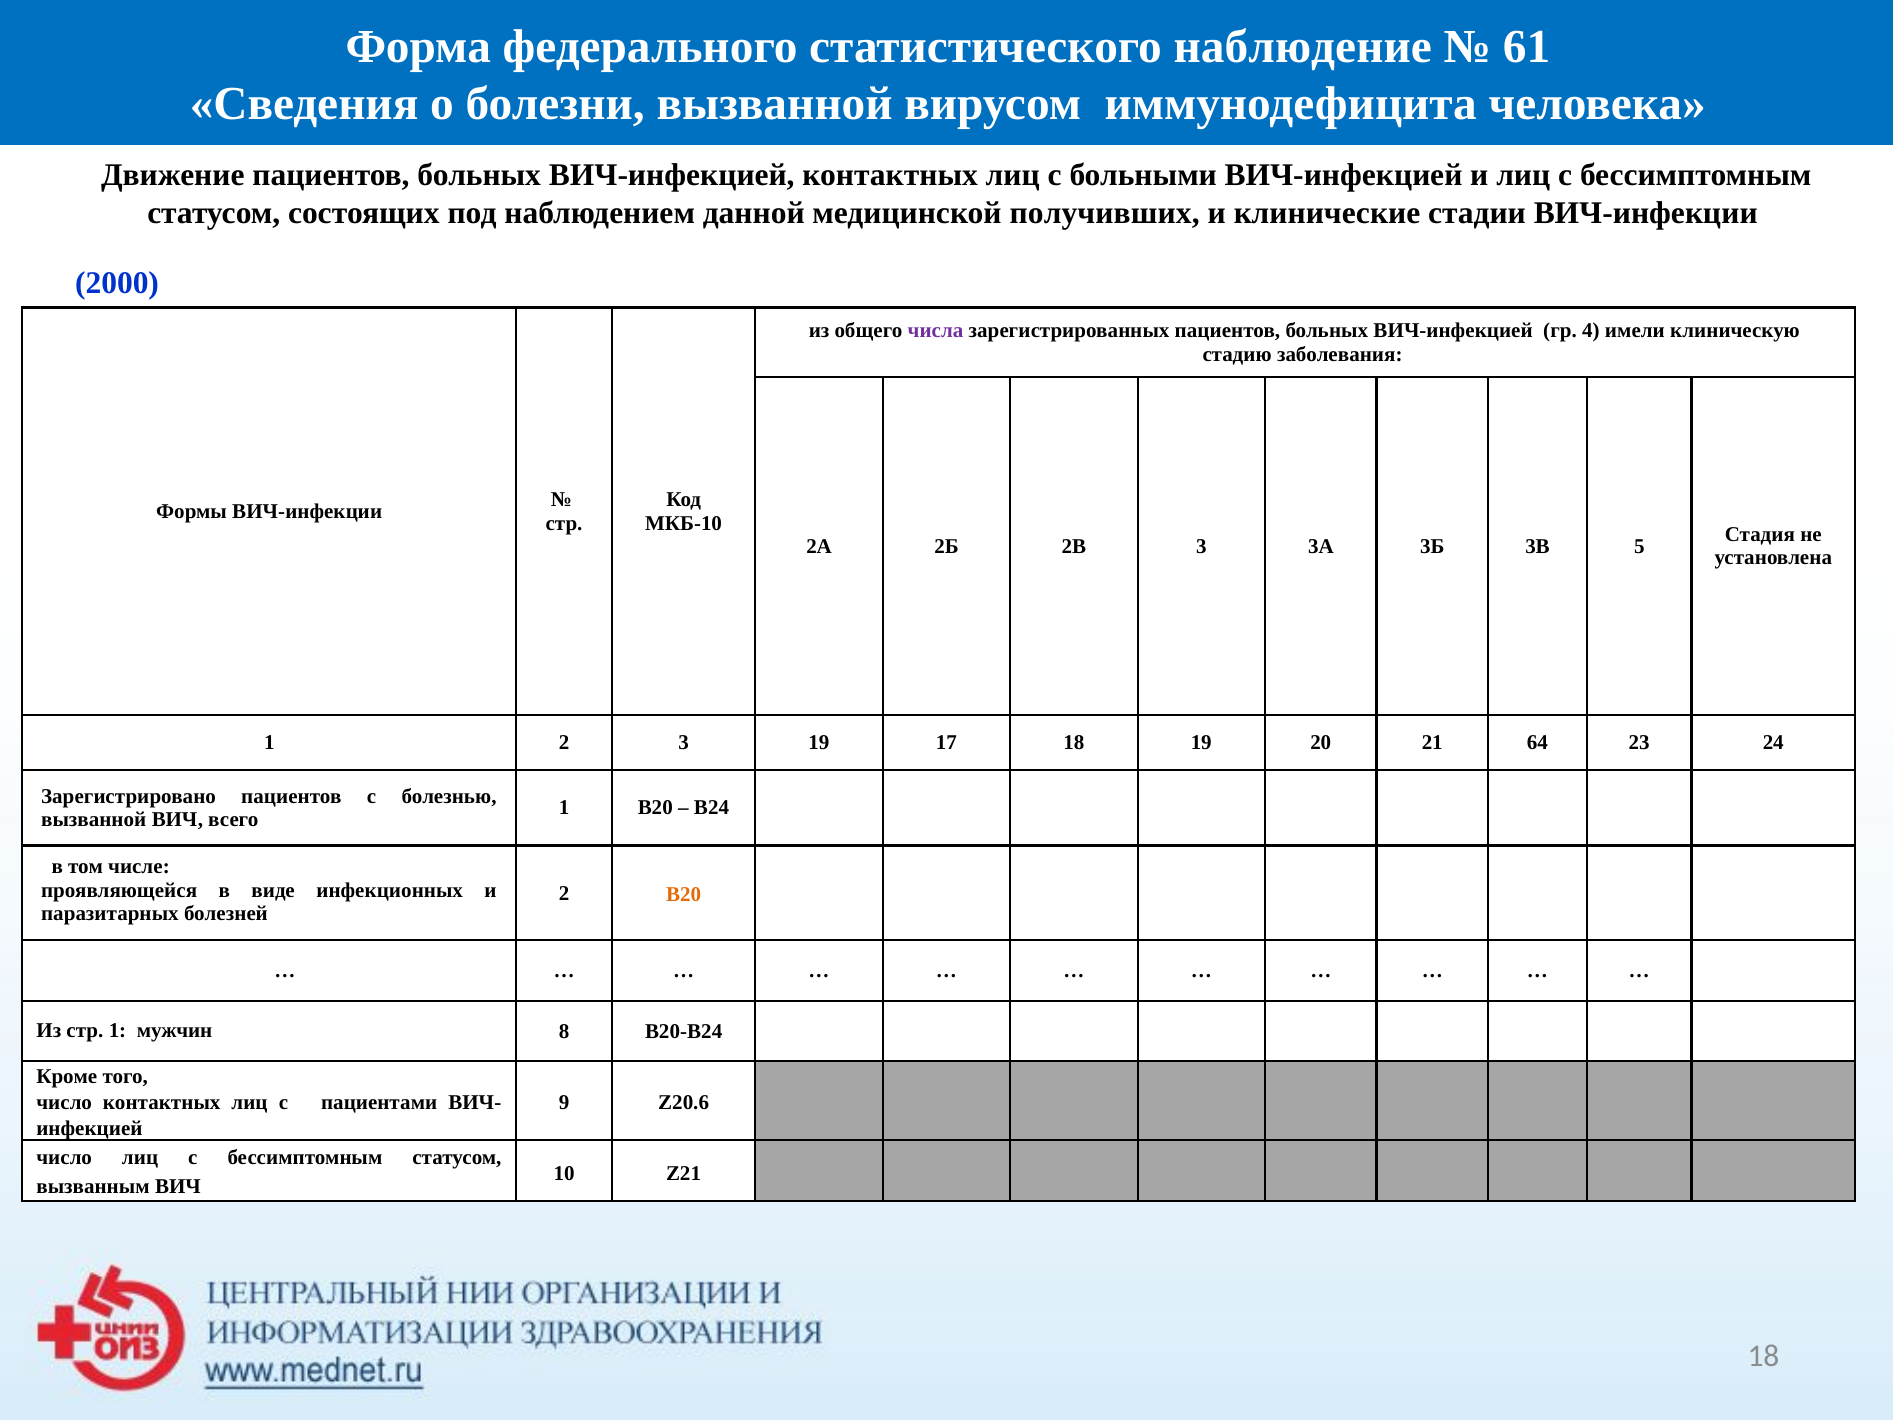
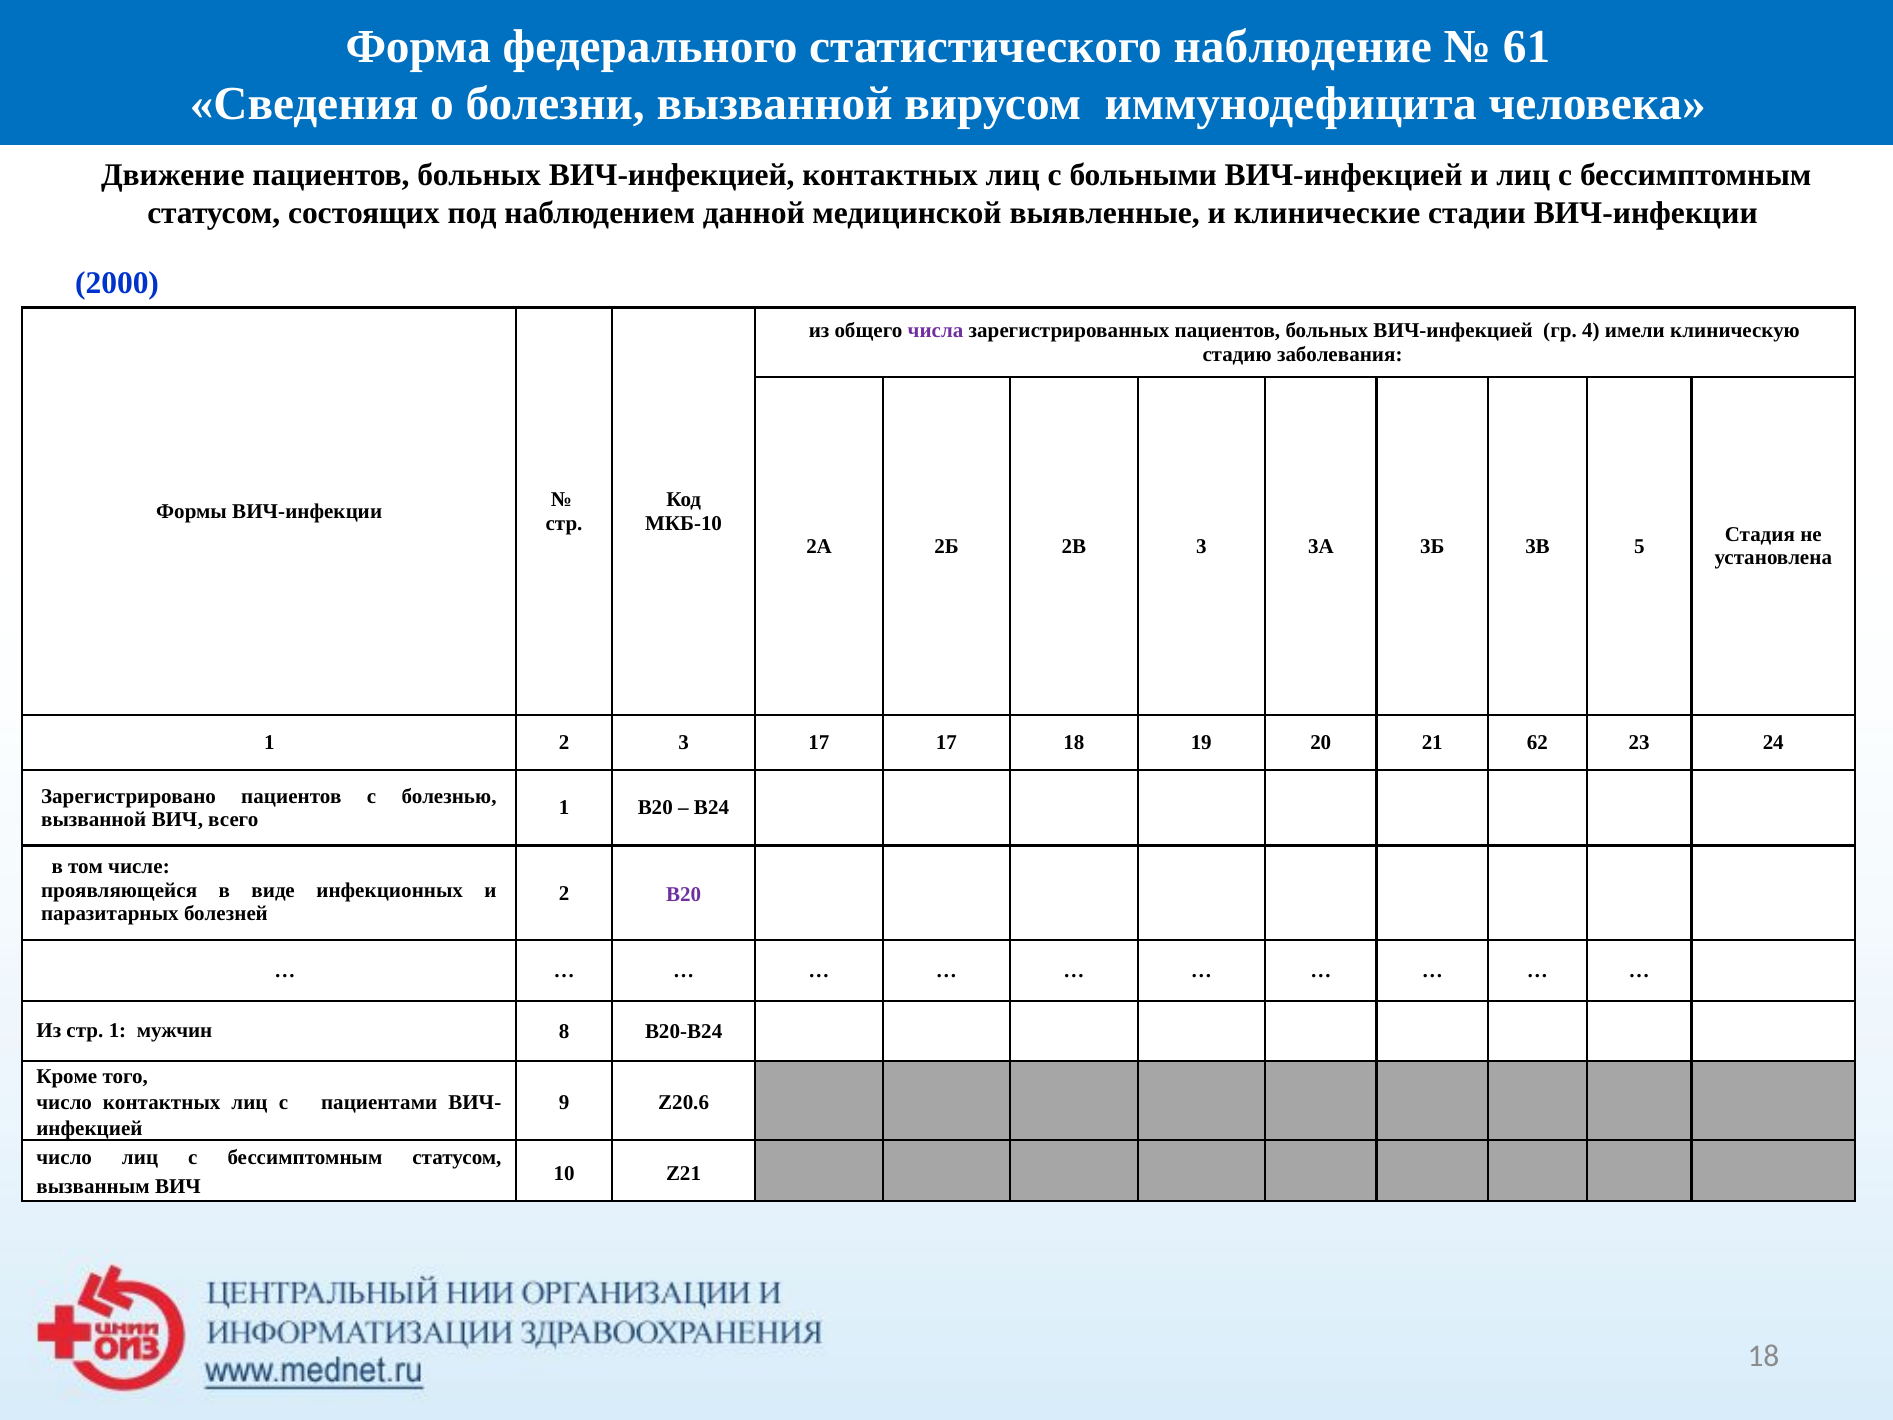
получивших: получивших -> выявленные
3 19: 19 -> 17
64: 64 -> 62
В20 at (684, 895) colour: orange -> purple
